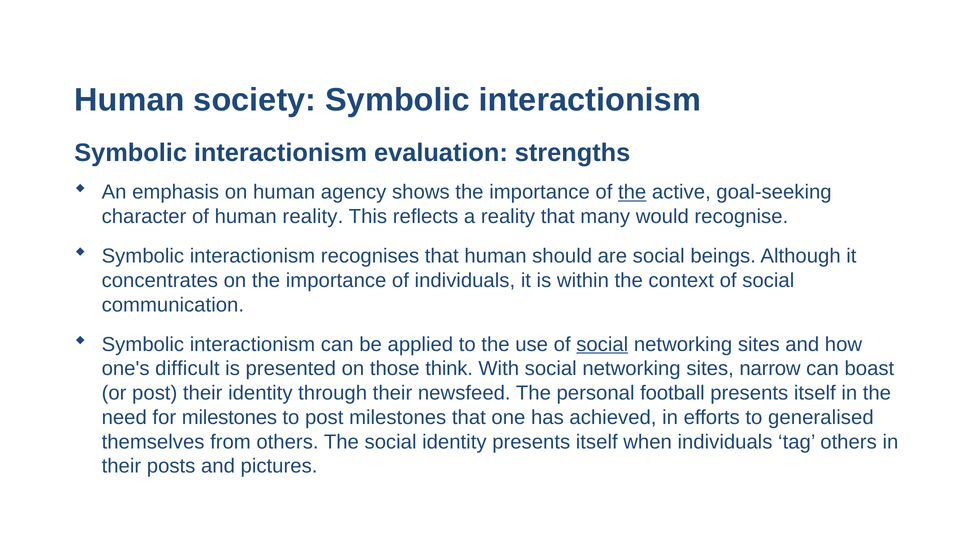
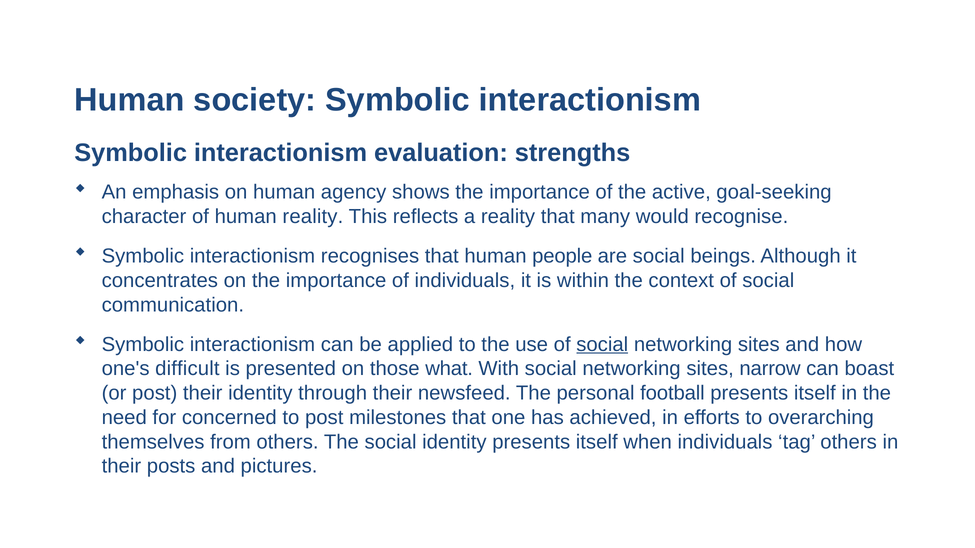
the at (632, 192) underline: present -> none
should: should -> people
think: think -> what
for milestones: milestones -> concerned
generalised: generalised -> overarching
